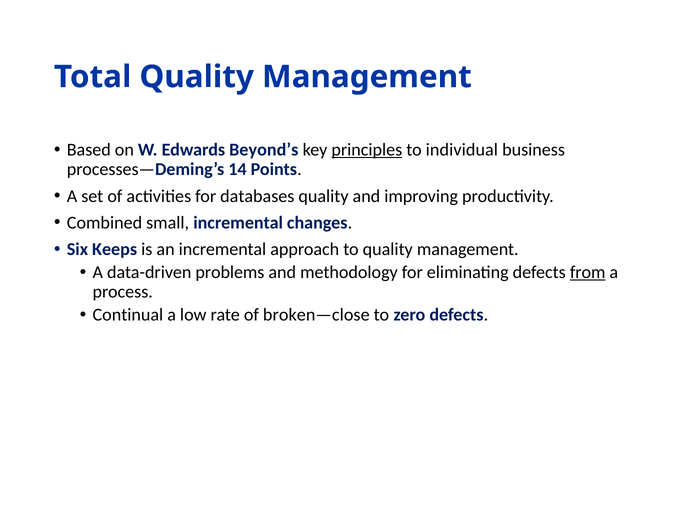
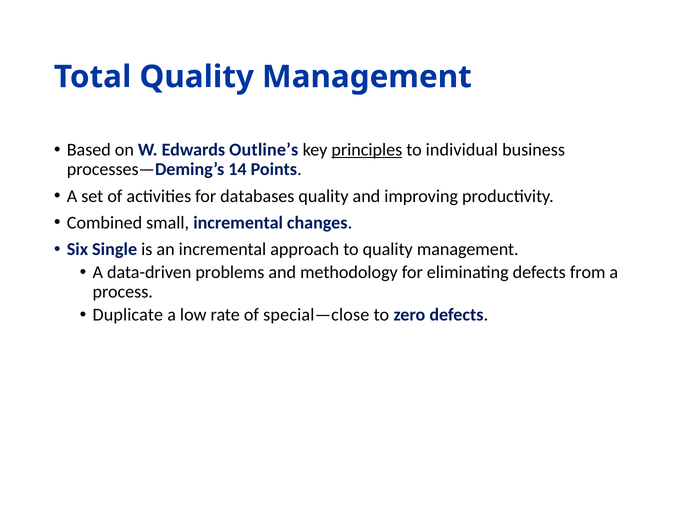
Beyond’s: Beyond’s -> Outline’s
Keeps: Keeps -> Single
from underline: present -> none
Continual: Continual -> Duplicate
broken—close: broken—close -> special—close
